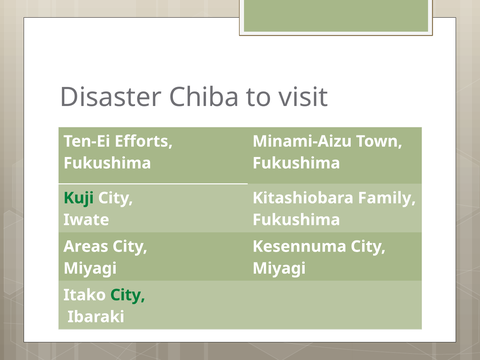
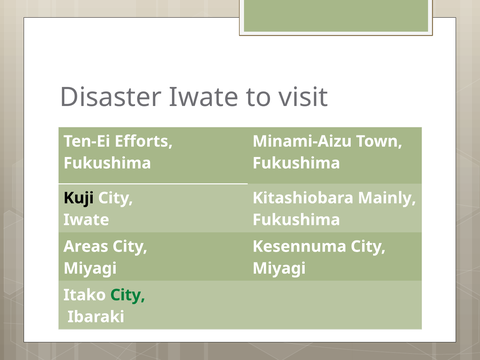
Disaster Chiba: Chiba -> Iwate
Kuji colour: green -> black
Family: Family -> Mainly
